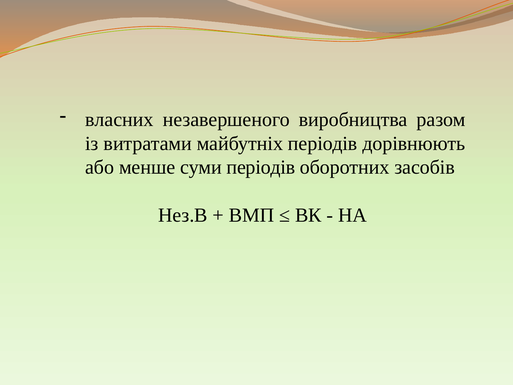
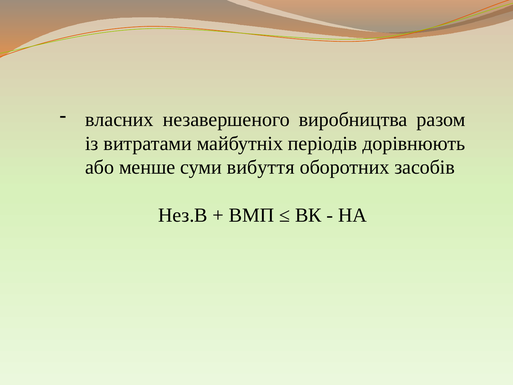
суми періодів: періодів -> вибуття
